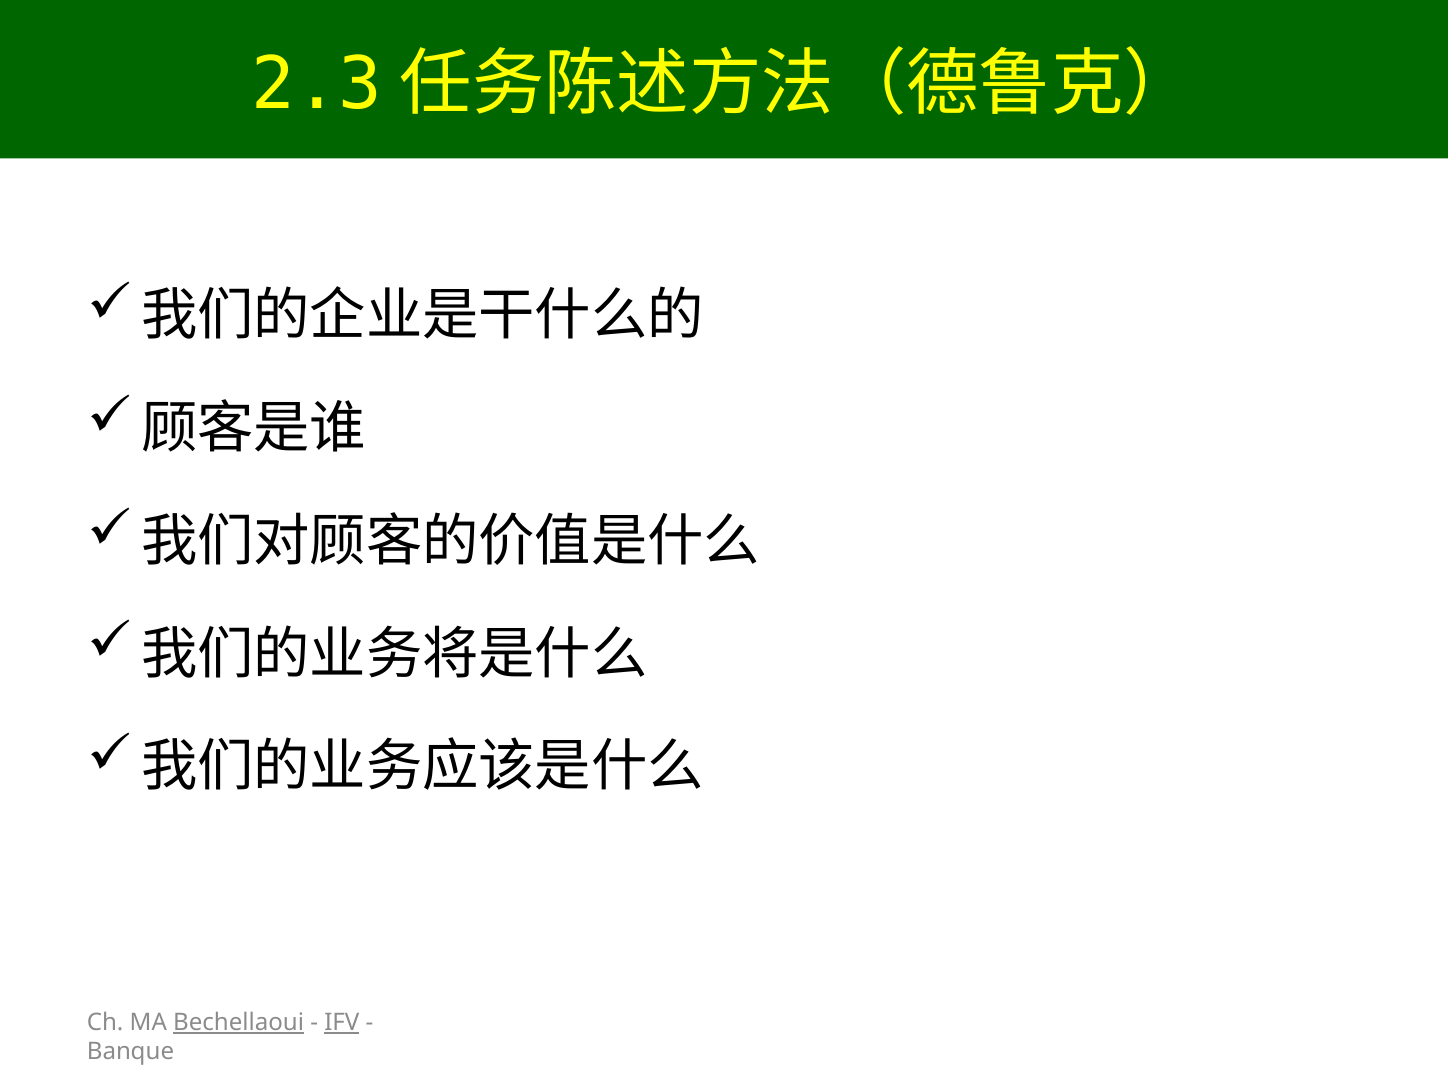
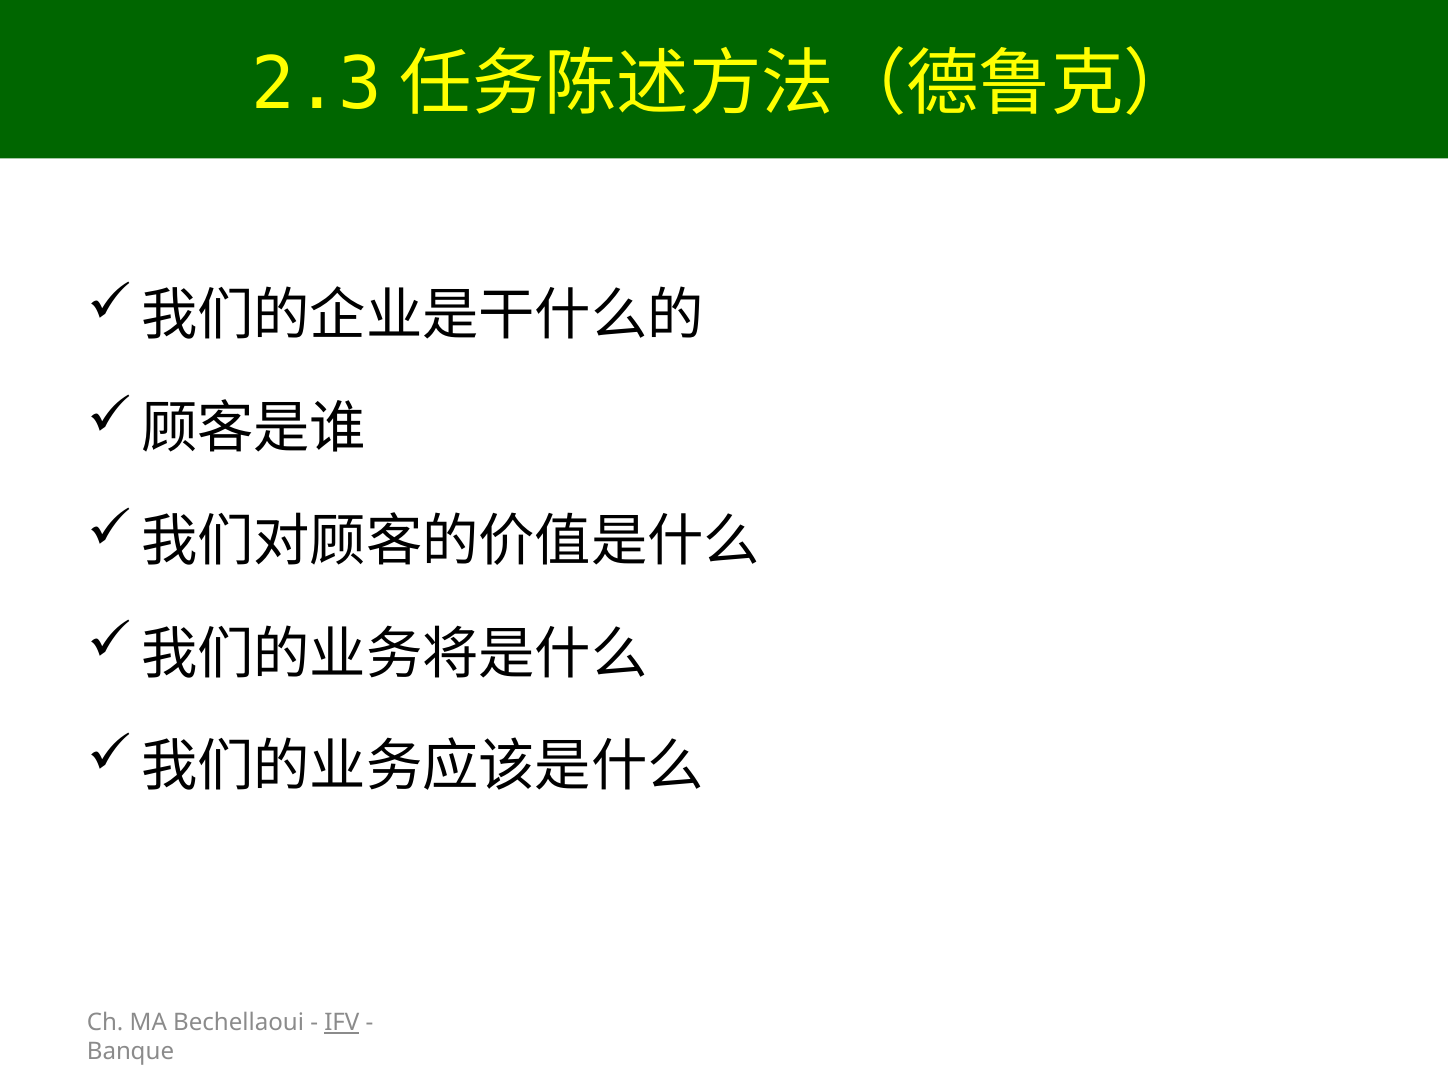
Bechellaoui underline: present -> none
